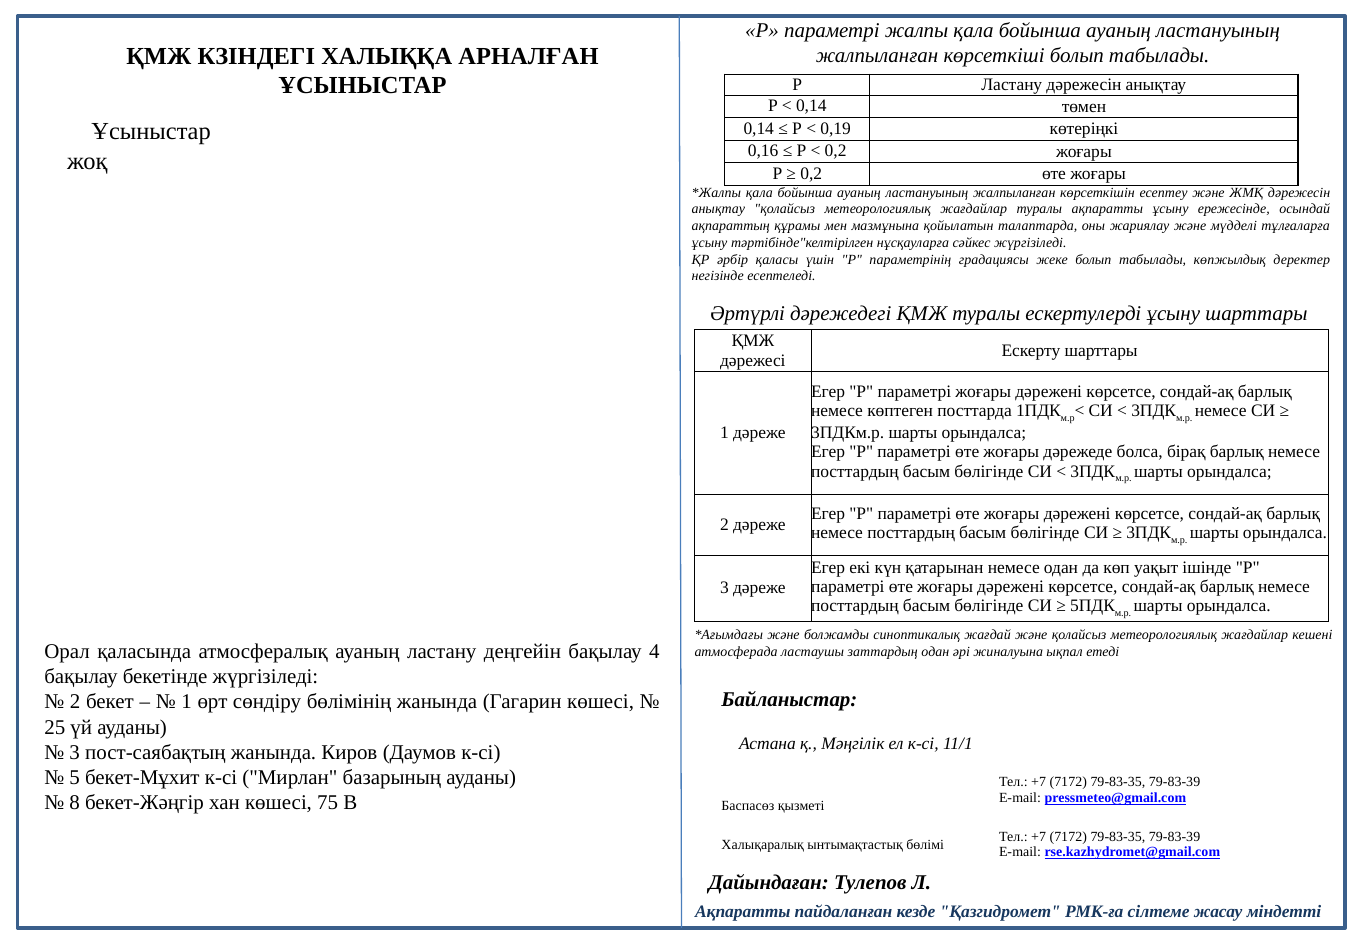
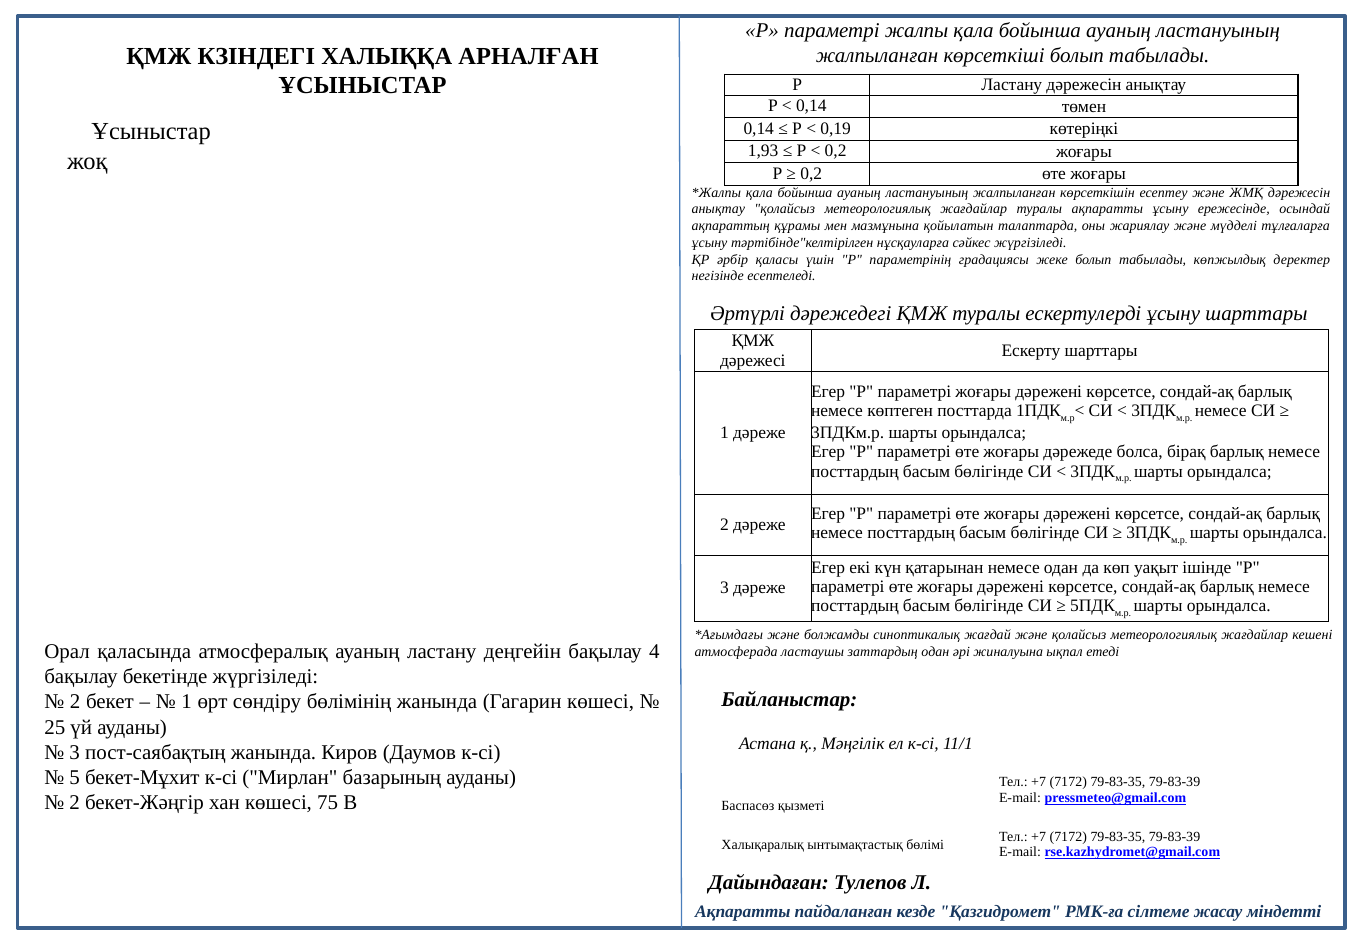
0,16: 0,16 -> 1,93
8 at (75, 802): 8 -> 2
